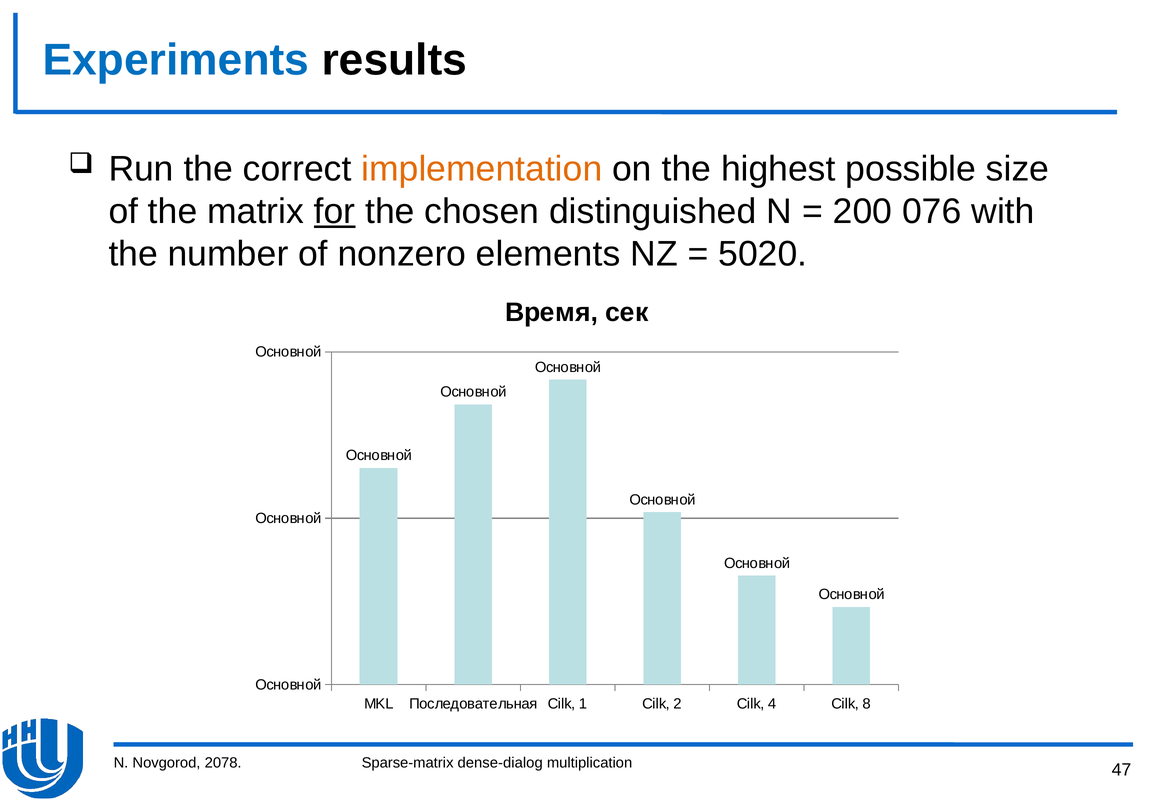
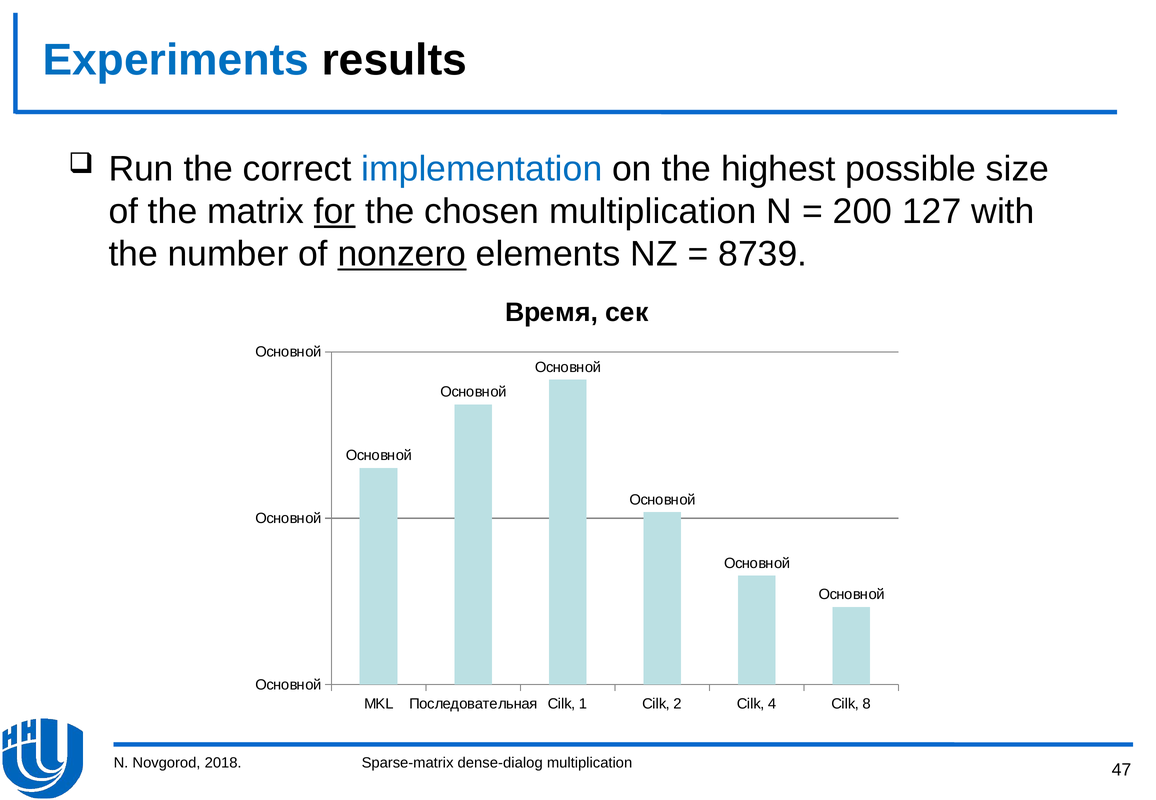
implementation colour: orange -> blue
chosen distinguished: distinguished -> multiplication
076: 076 -> 127
nonzero underline: none -> present
5020: 5020 -> 8739
2078: 2078 -> 2018
